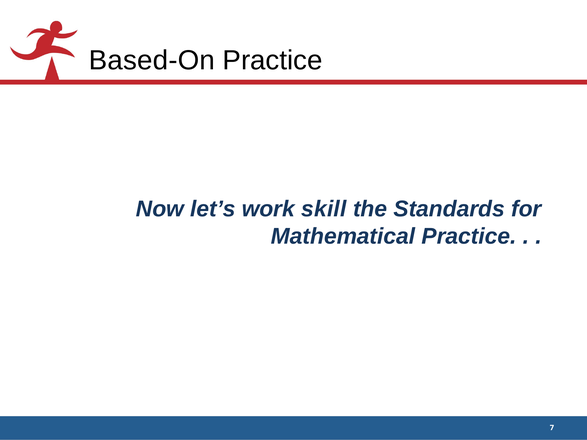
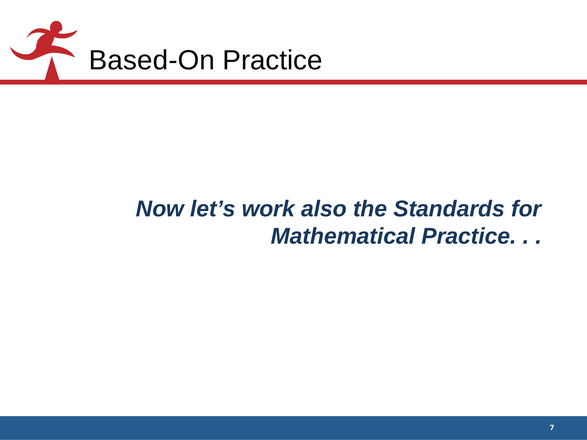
skill: skill -> also
